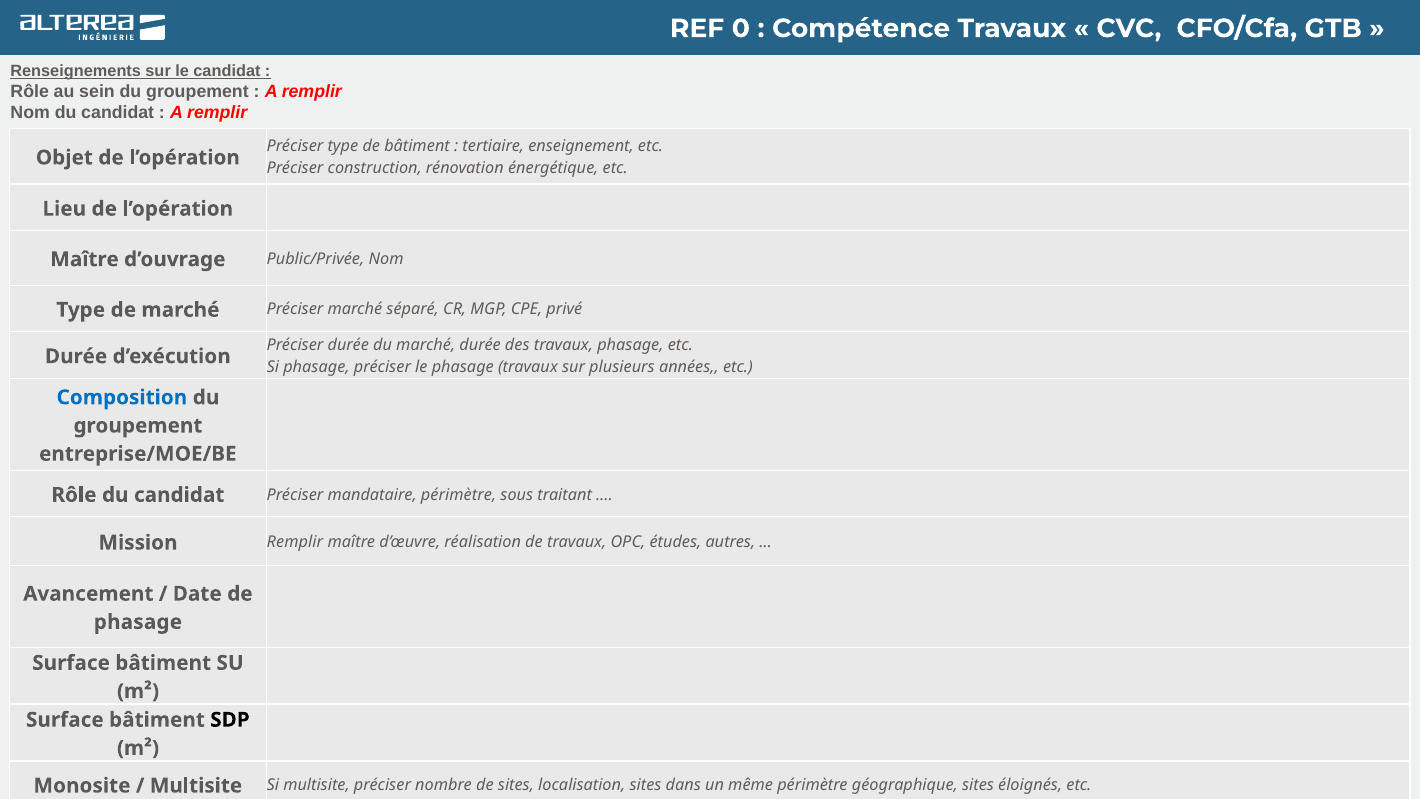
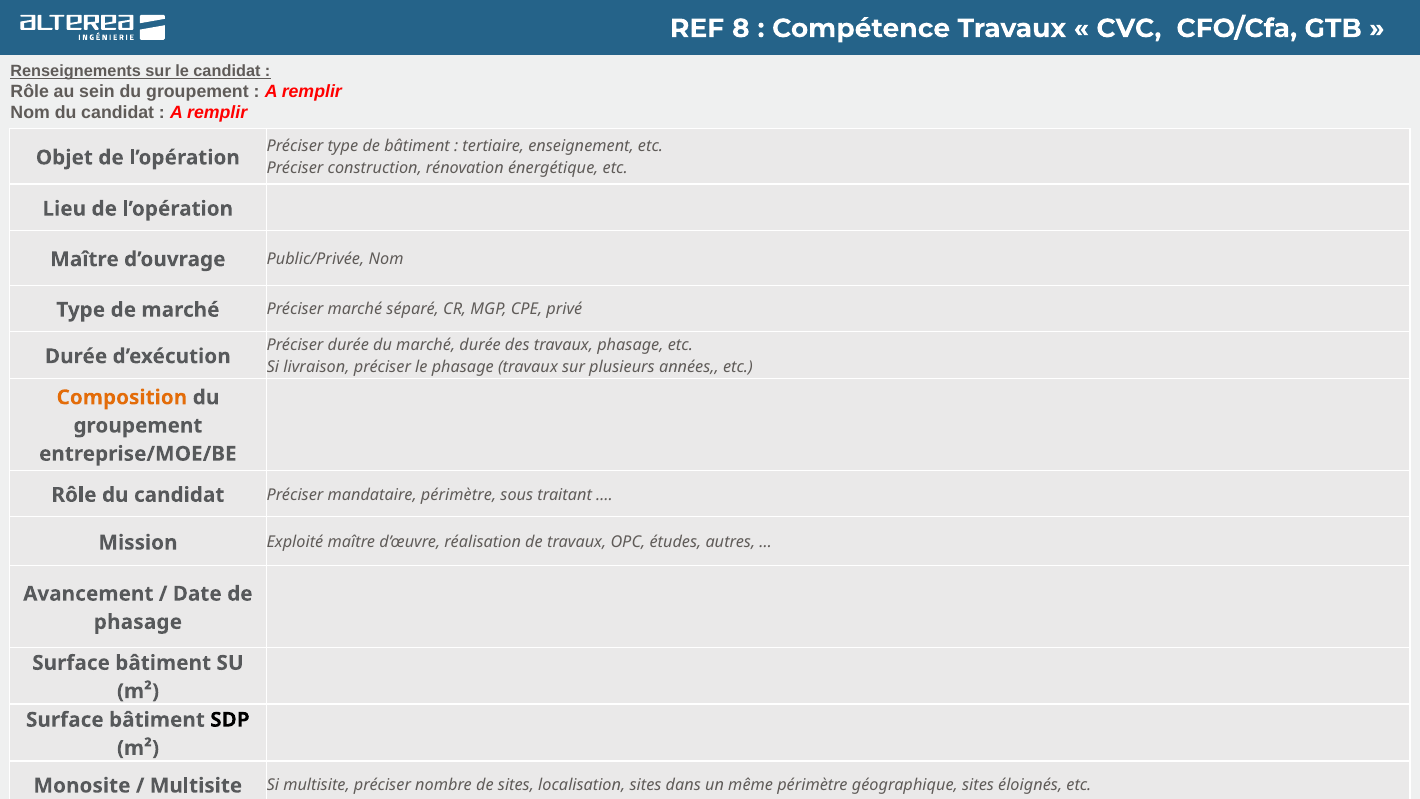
0: 0 -> 8
Si phasage: phasage -> livraison
Composition colour: blue -> orange
Mission Remplir: Remplir -> Exploité
